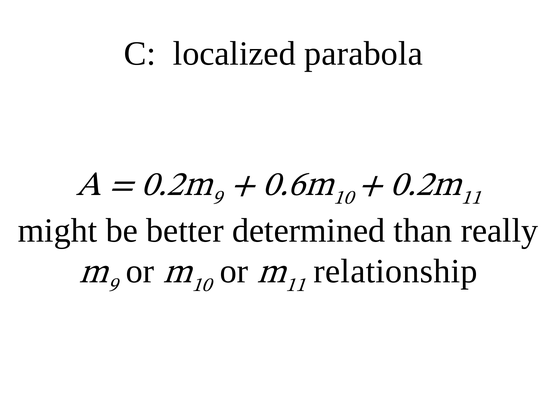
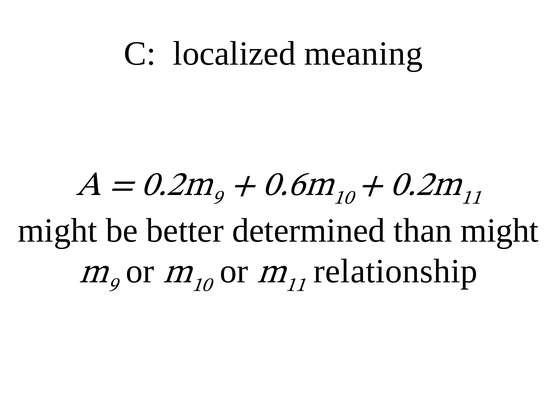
parabola: parabola -> meaning
really at (499, 230): really -> might
